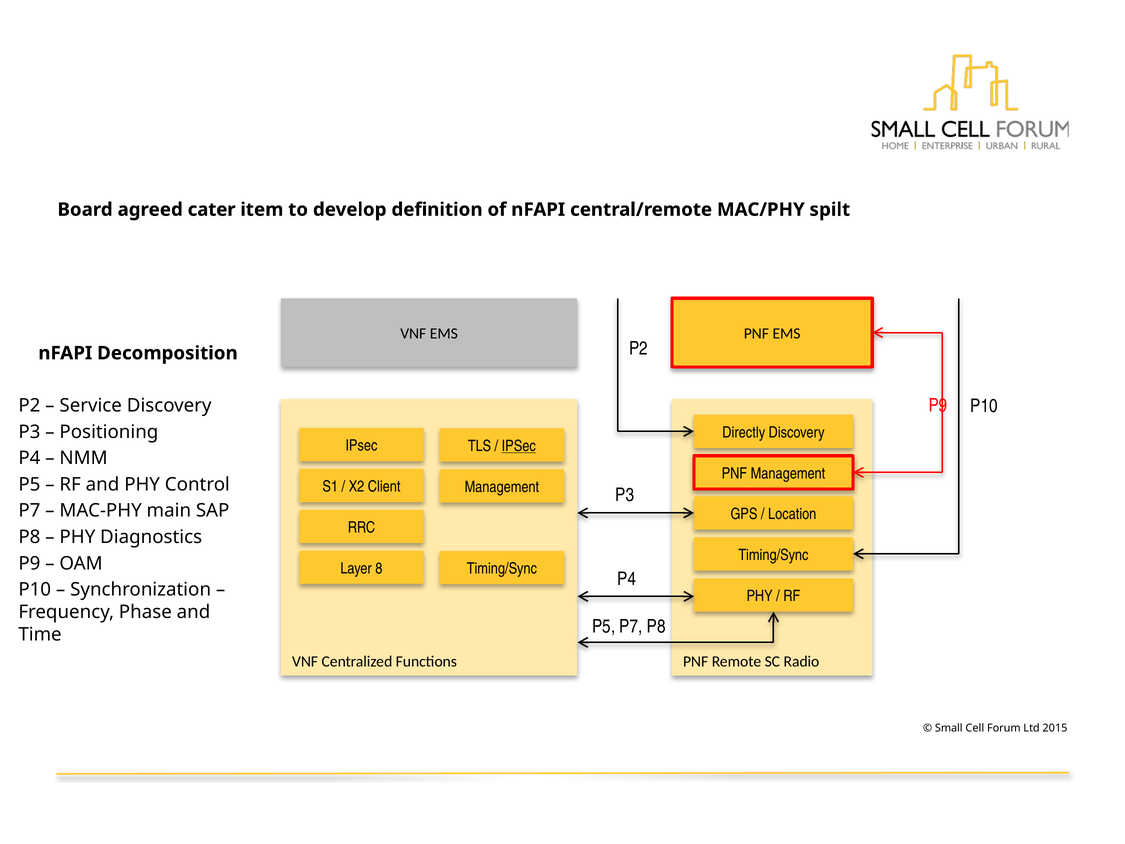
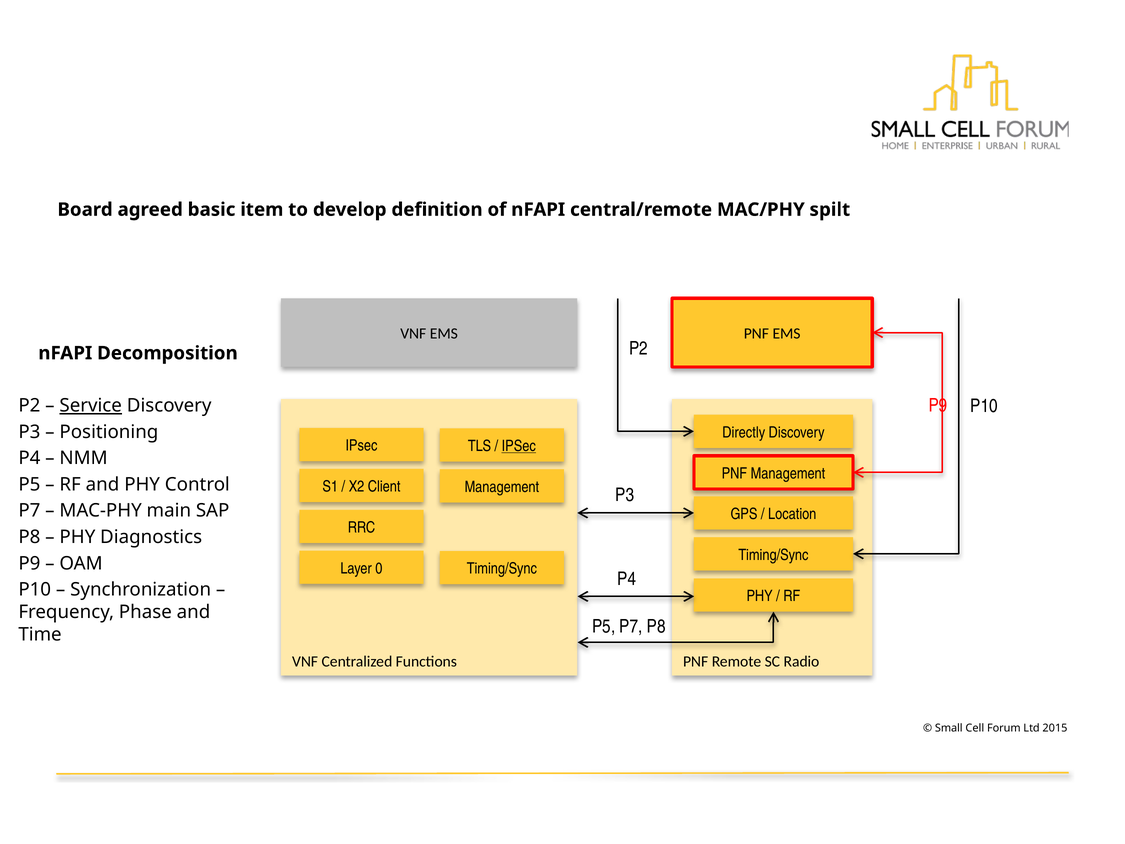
cater: cater -> basic
Service underline: none -> present
8: 8 -> 0
